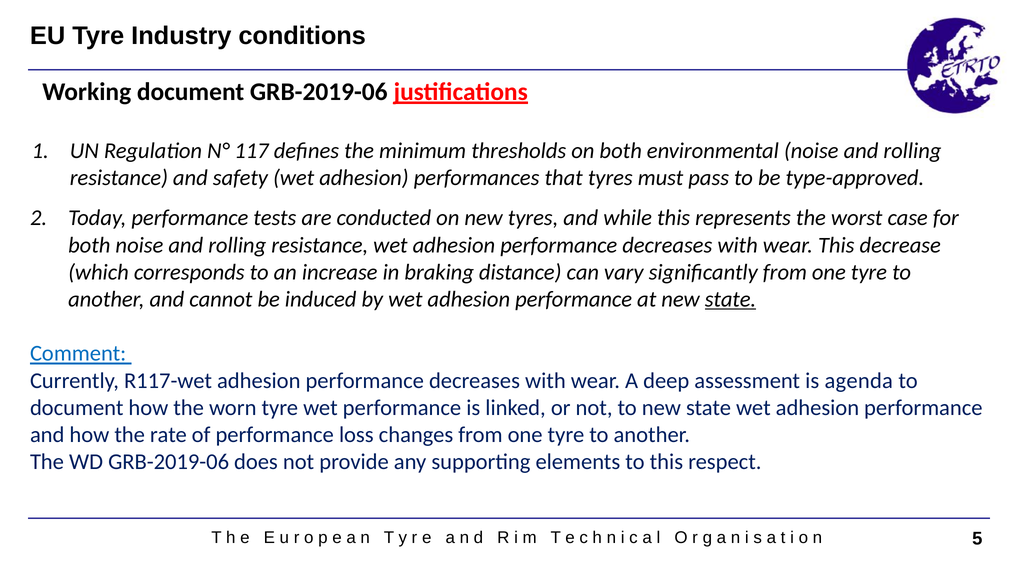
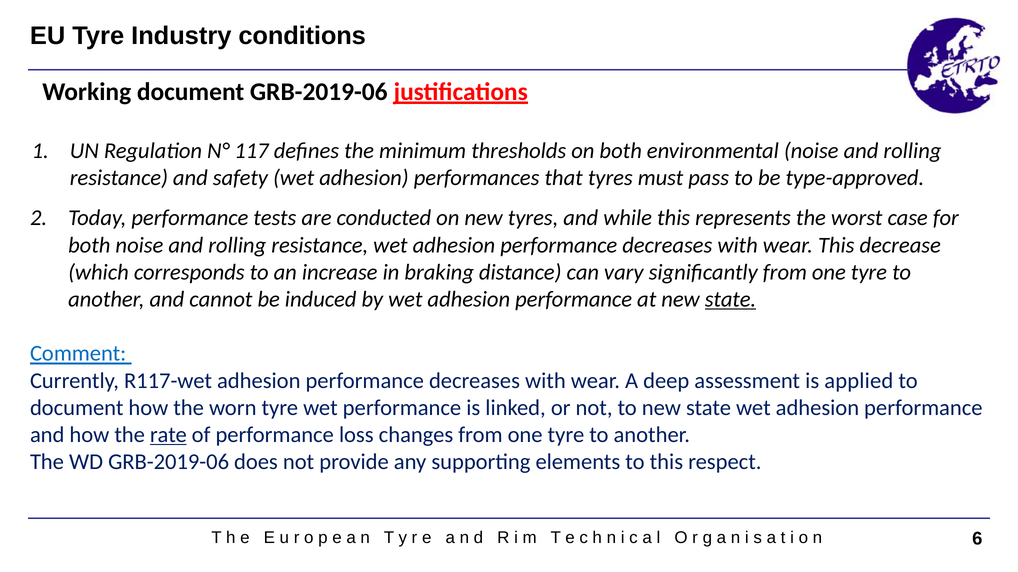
agenda: agenda -> applied
rate underline: none -> present
5: 5 -> 6
